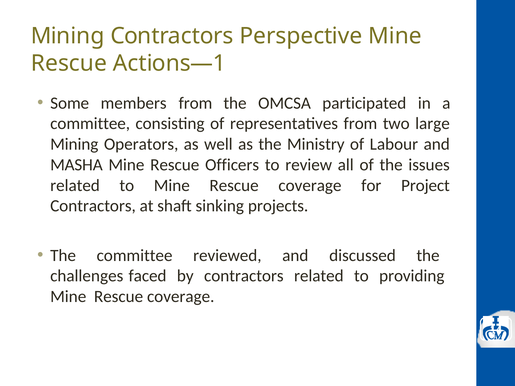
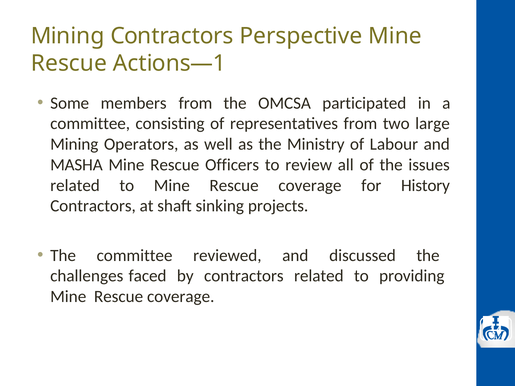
Project: Project -> History
